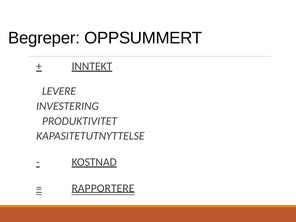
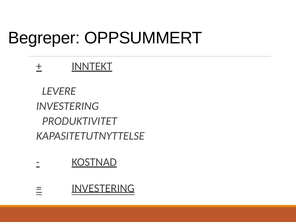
RAPPORTERE at (103, 188): RAPPORTERE -> INVESTERING
